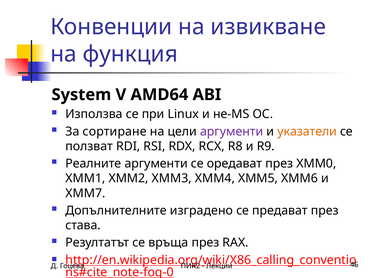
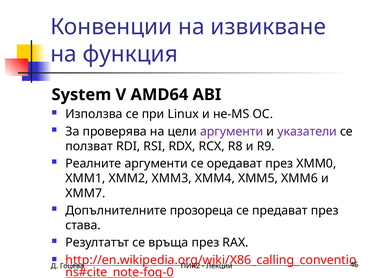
сортиране: сортиране -> проверява
указатели colour: orange -> purple
изградено: изградено -> прозореца
